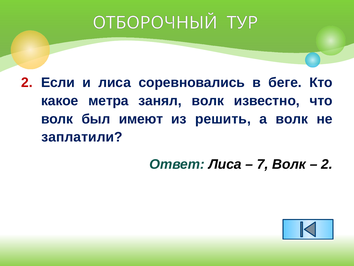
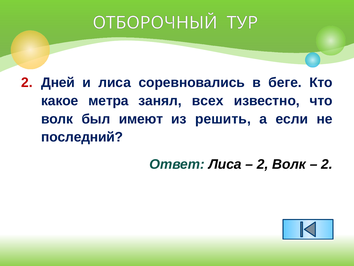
Если: Если -> Дней
занял волк: волк -> всех
а волк: волк -> если
заплатили: заплатили -> последний
7 at (263, 164): 7 -> 2
